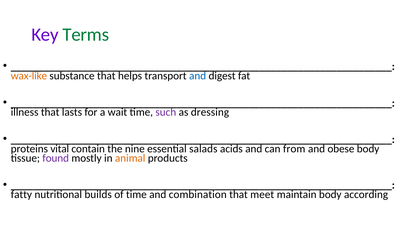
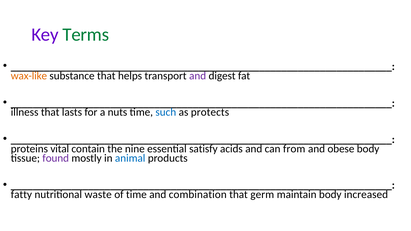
and at (198, 76) colour: blue -> purple
wait: wait -> nuts
such colour: purple -> blue
dressing: dressing -> protects
salads: salads -> satisfy
animal colour: orange -> blue
builds: builds -> waste
meet: meet -> germ
according: according -> increased
